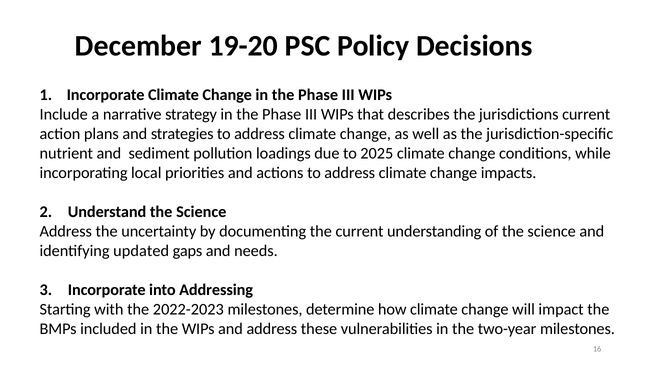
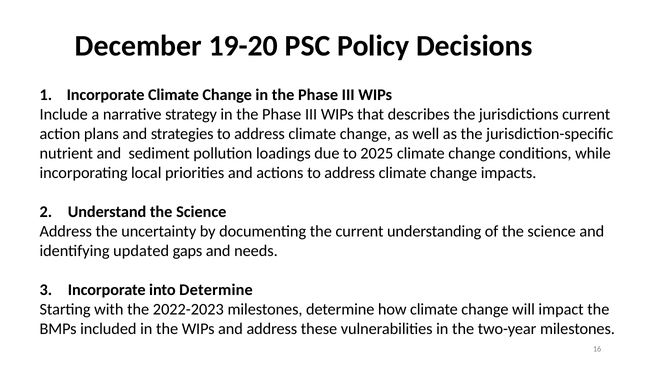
into Addressing: Addressing -> Determine
